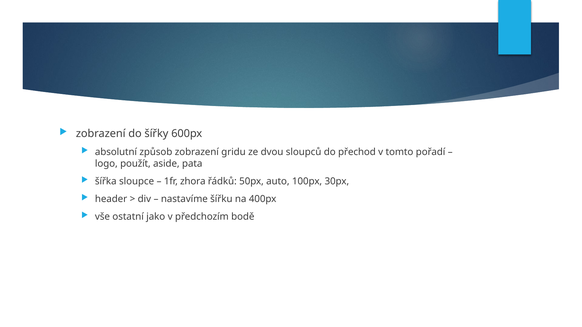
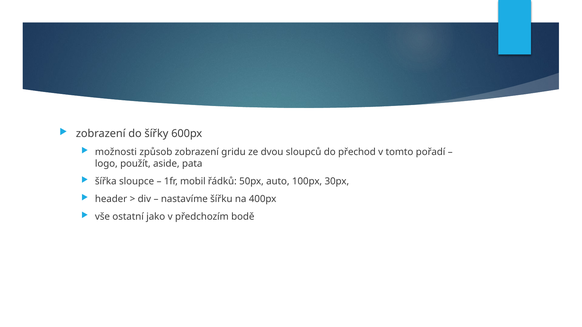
absolutní: absolutní -> možnosti
zhora: zhora -> mobil
